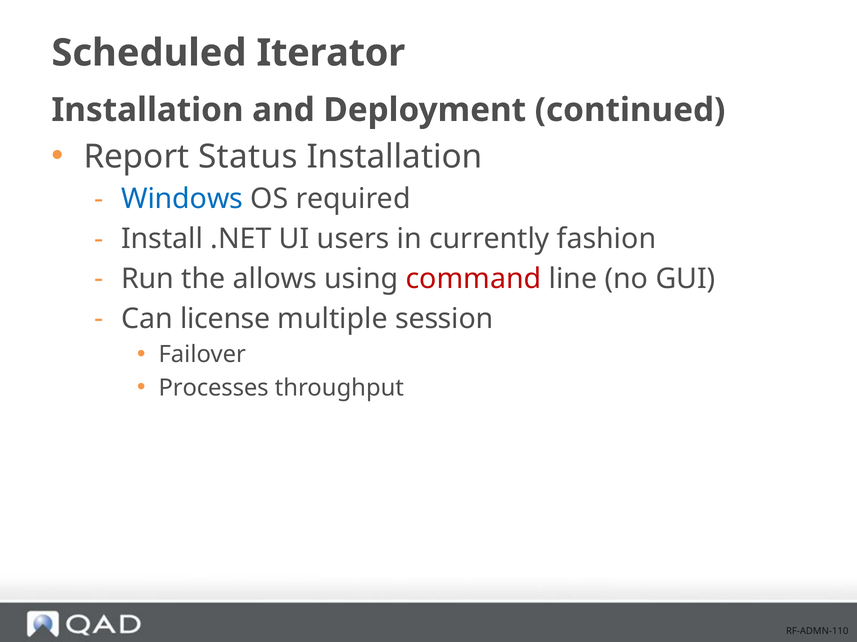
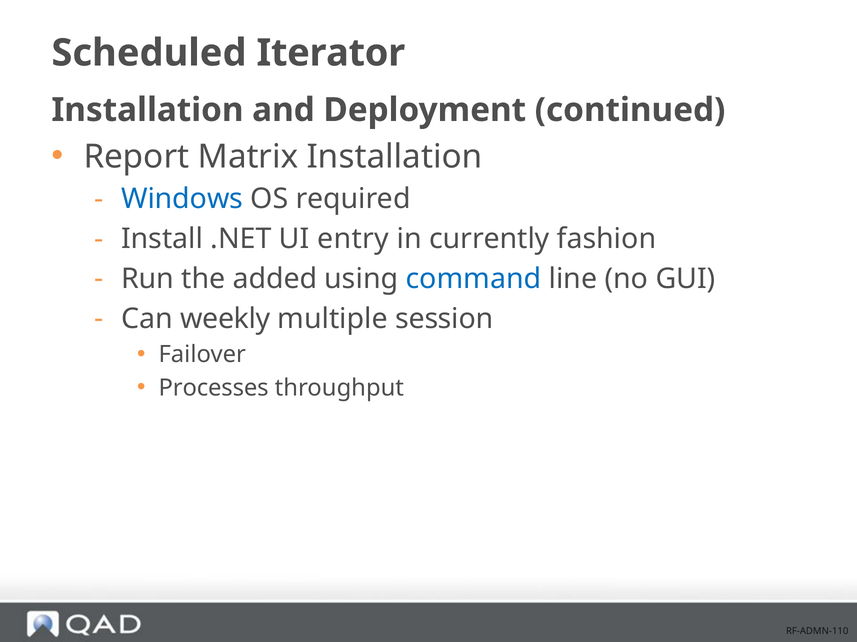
Status: Status -> Matrix
users: users -> entry
allows: allows -> added
command colour: red -> blue
license: license -> weekly
